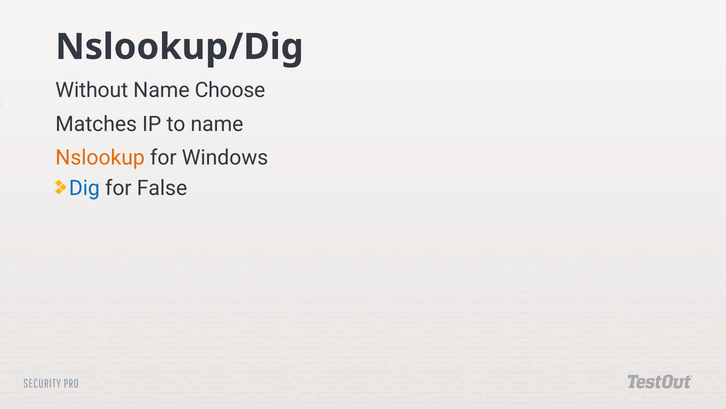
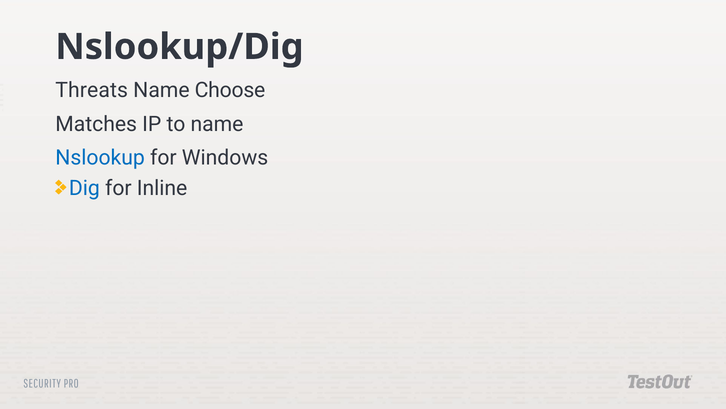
Without: Without -> Threats
Nslookup colour: orange -> blue
False: False -> Inline
